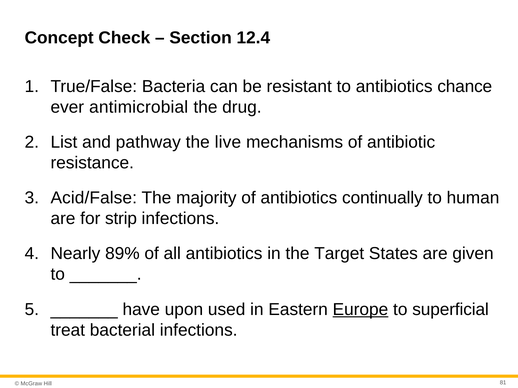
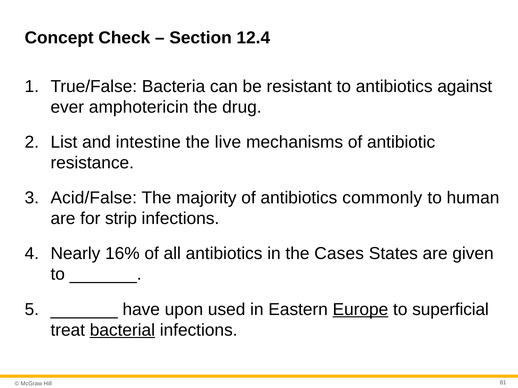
chance: chance -> against
antimicrobial: antimicrobial -> amphotericin
pathway: pathway -> intestine
continually: continually -> commonly
89%: 89% -> 16%
Target: Target -> Cases
bacterial underline: none -> present
